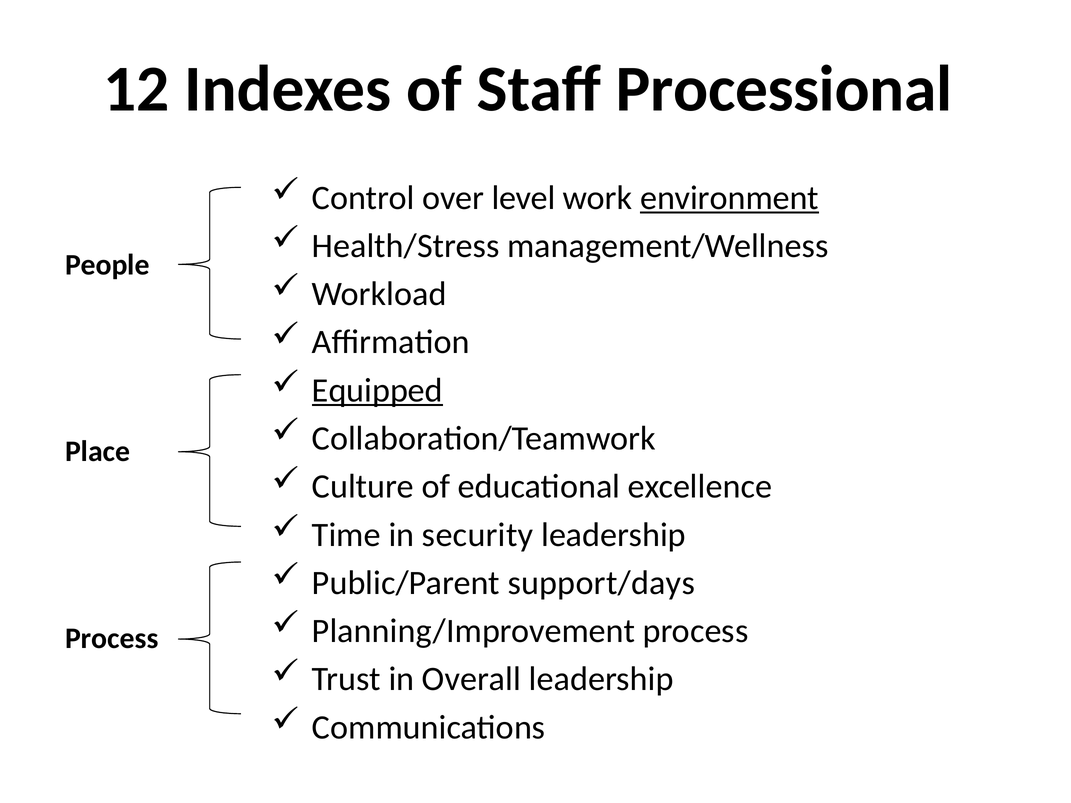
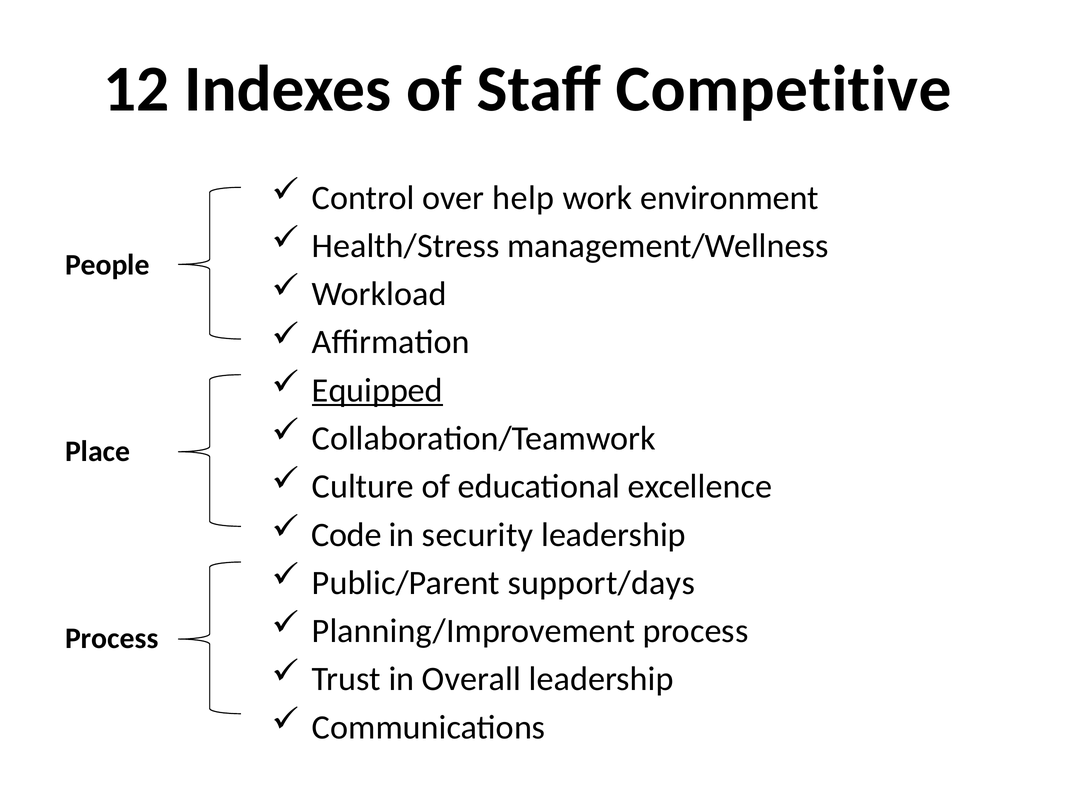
Processional: Processional -> Competitive
level: level -> help
environment underline: present -> none
Time: Time -> Code
